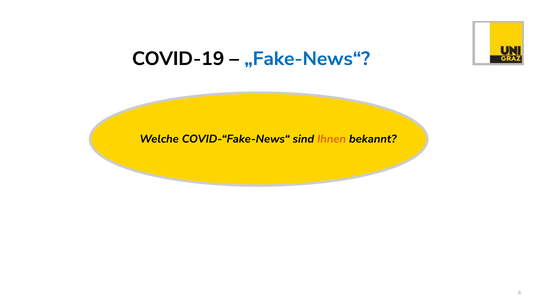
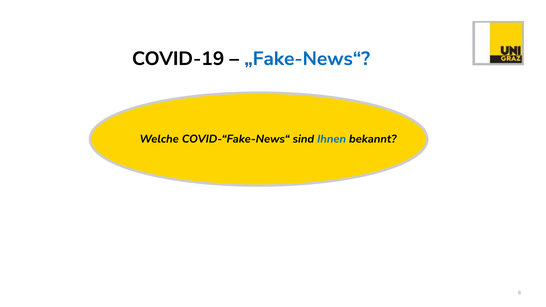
Ihnen colour: orange -> blue
